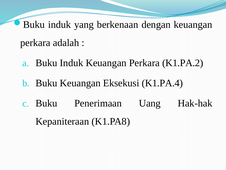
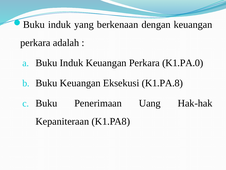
K1.PA.2: K1.PA.2 -> K1.PA.0
K1.PA.4: K1.PA.4 -> K1.PA.8
